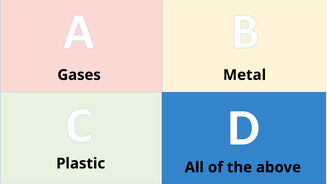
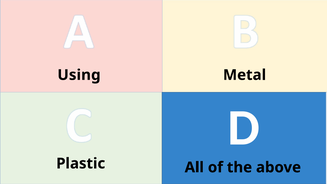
Gases: Gases -> Using
